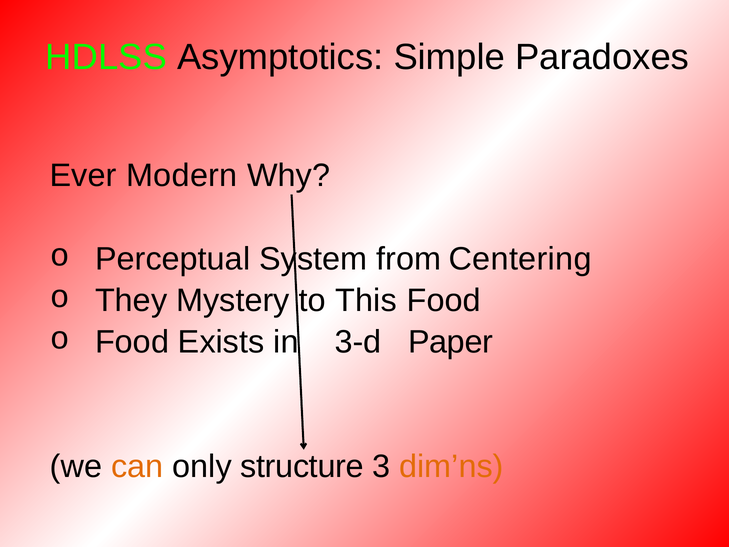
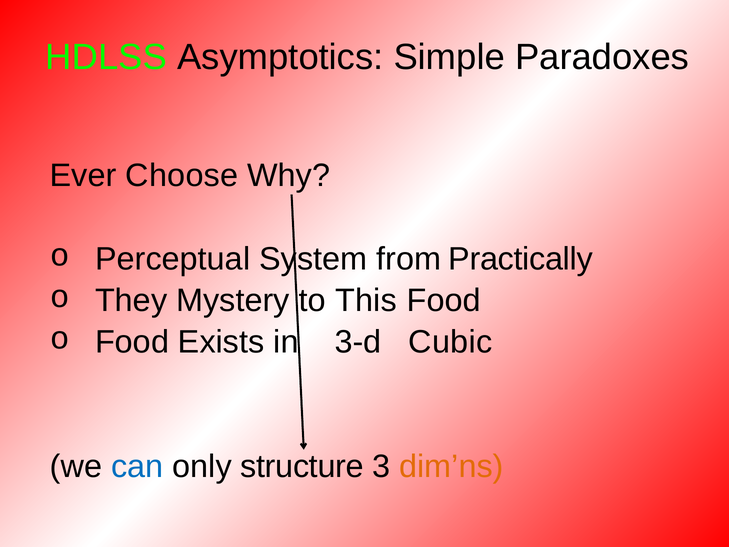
Modern: Modern -> Choose
Centering: Centering -> Practically
Paper: Paper -> Cubic
can colour: orange -> blue
